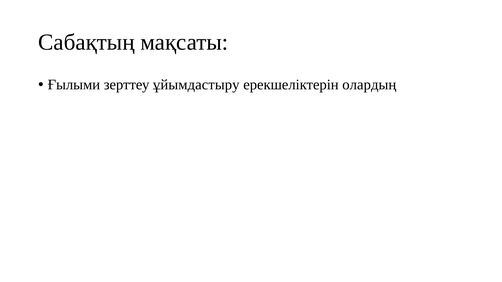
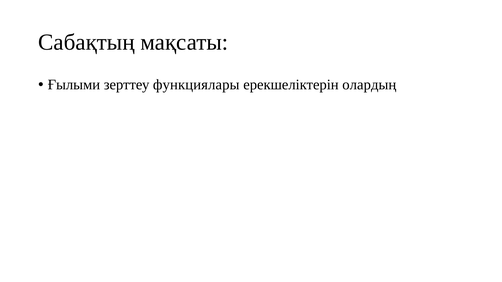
ұйымдастыру: ұйымдастыру -> функциялары
